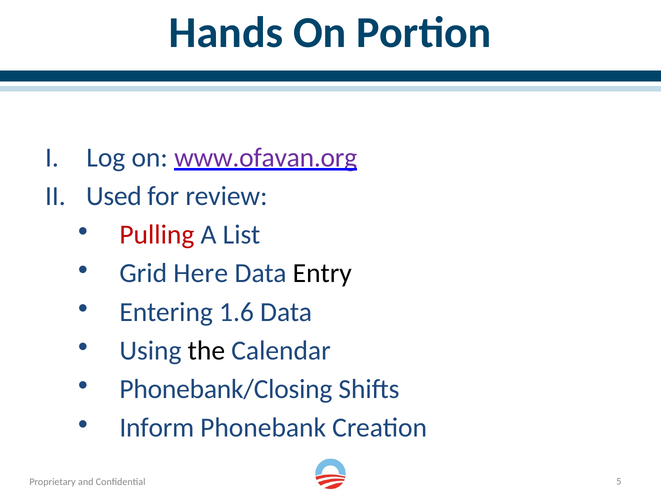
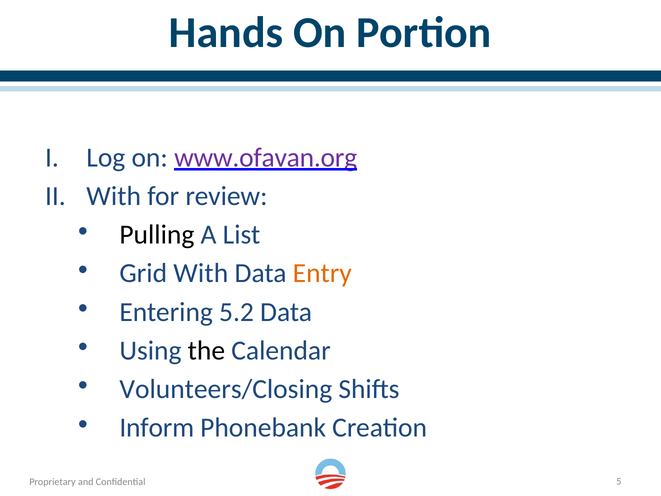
Used at (114, 196): Used -> With
Pulling colour: red -> black
Grid Here: Here -> With
Entry colour: black -> orange
1.6: 1.6 -> 5.2
Phonebank/Closing: Phonebank/Closing -> Volunteers/Closing
